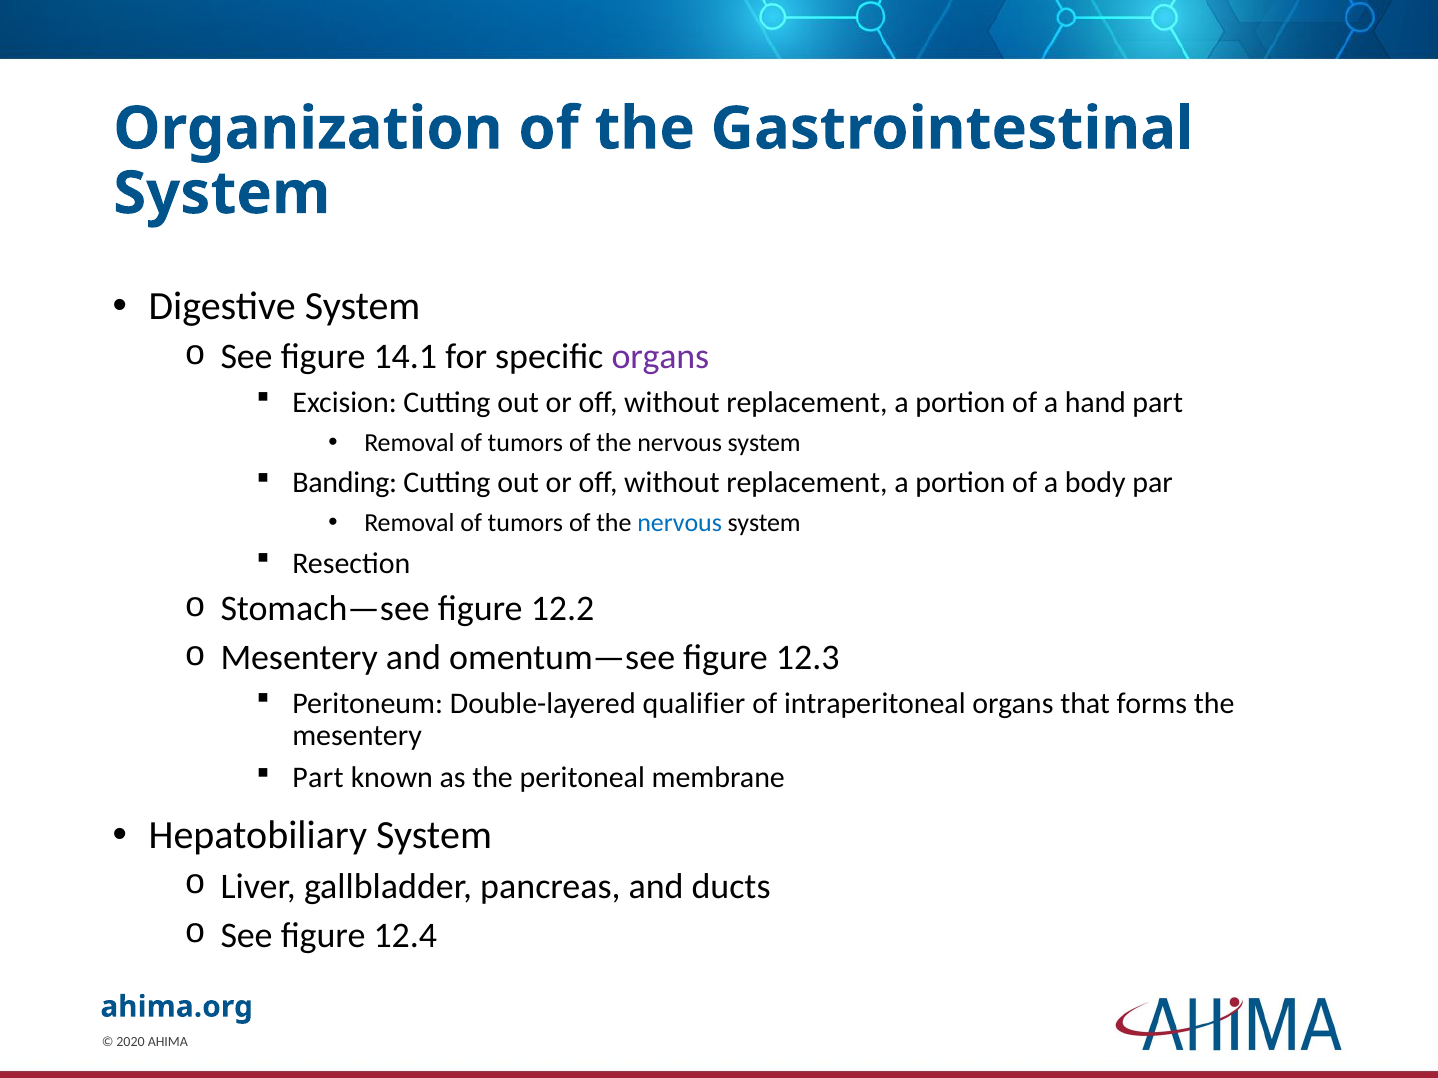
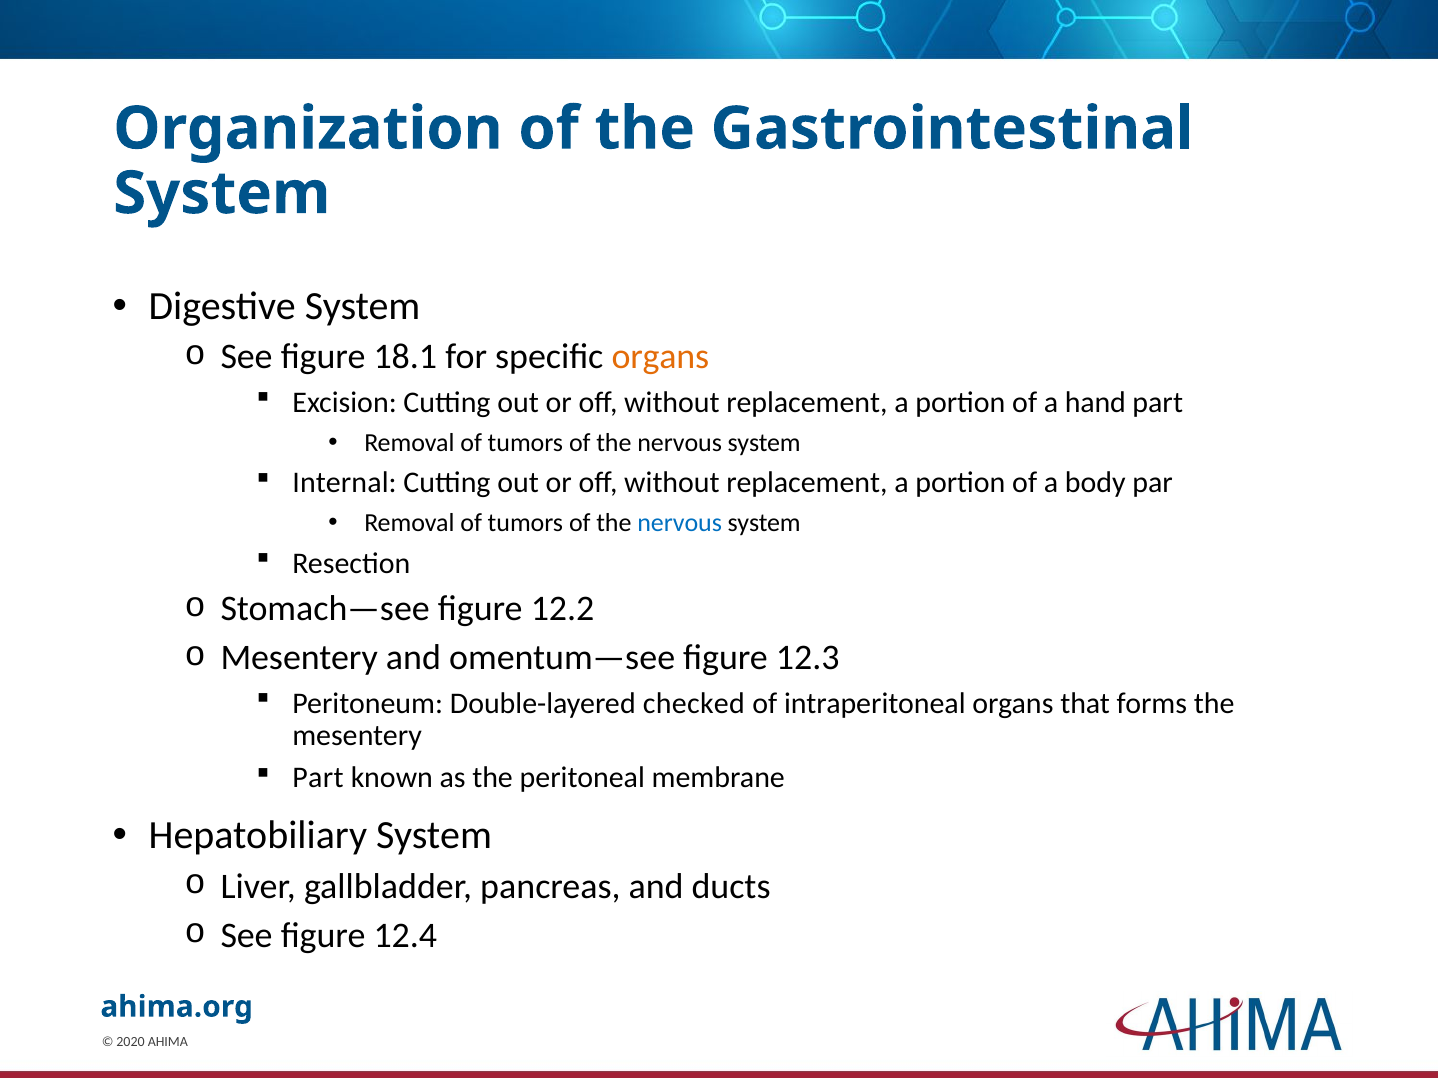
14.1: 14.1 -> 18.1
organs at (660, 357) colour: purple -> orange
Banding: Banding -> Internal
qualifier: qualifier -> checked
